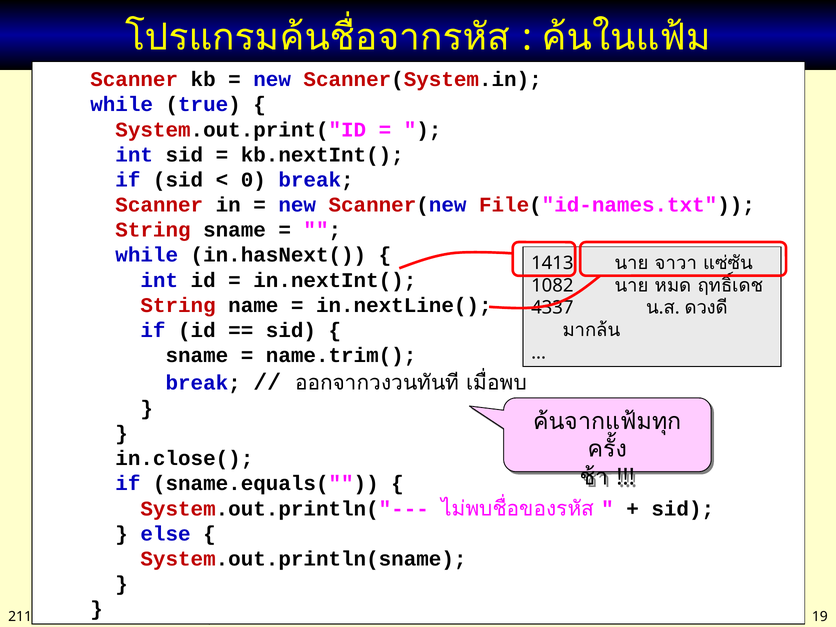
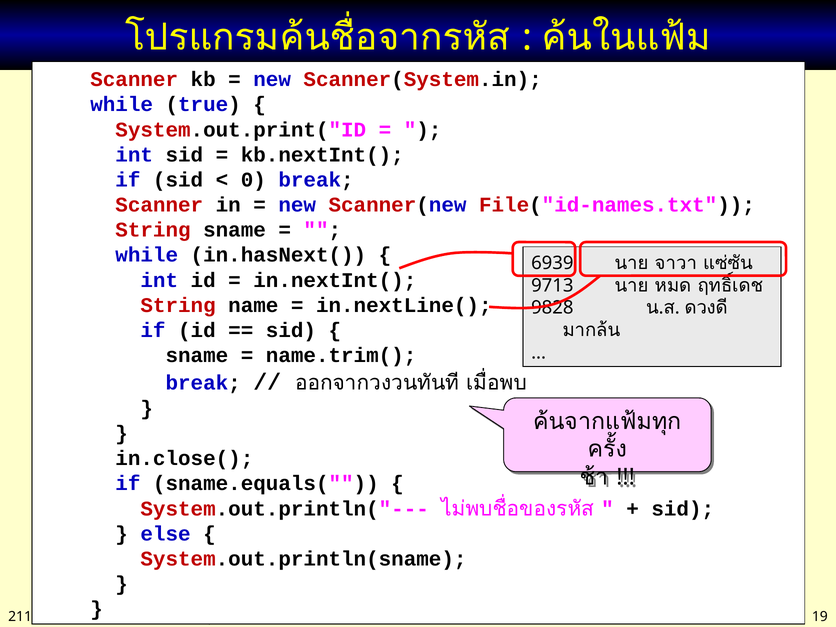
1413: 1413 -> 6939
1082: 1082 -> 9713
4337: 4337 -> 9828
